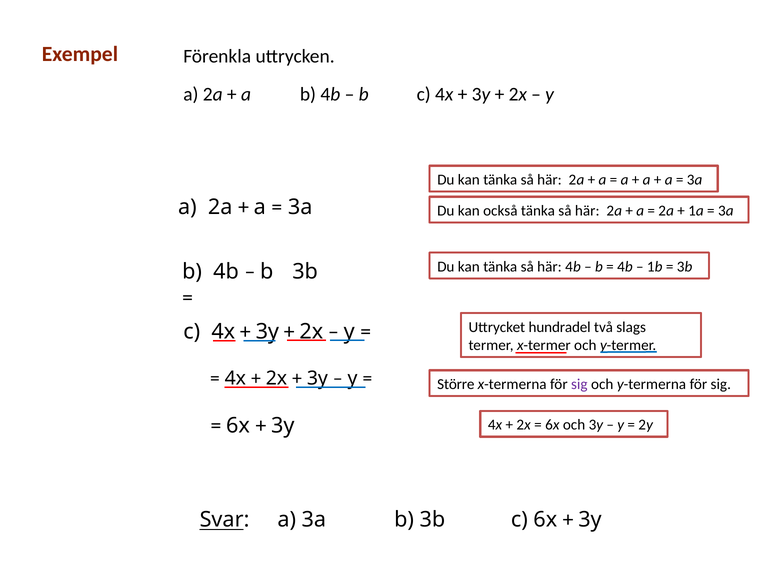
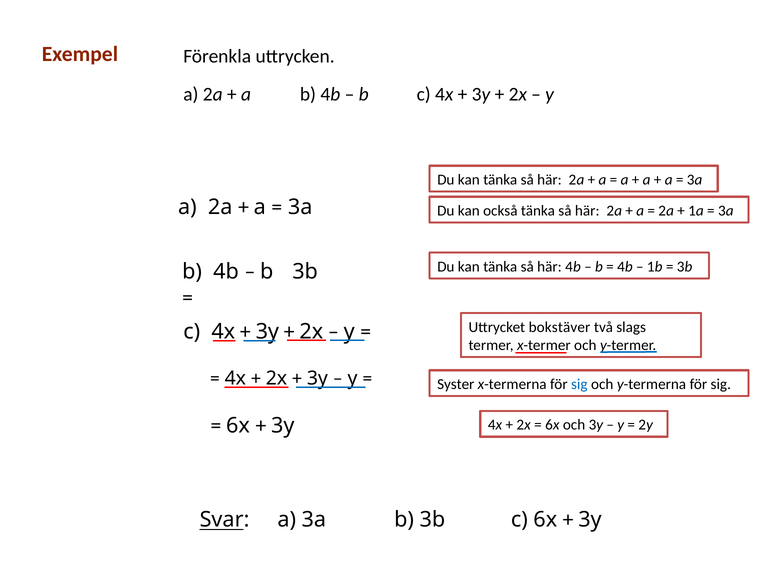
hundradel: hundradel -> bokstäver
Större: Större -> Syster
sig at (579, 384) colour: purple -> blue
